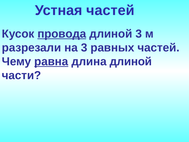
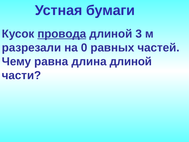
Устная частей: частей -> бумаги
на 3: 3 -> 0
равна underline: present -> none
